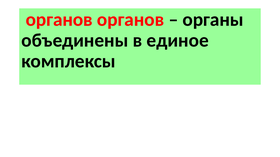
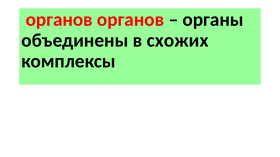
единое: единое -> схожих
